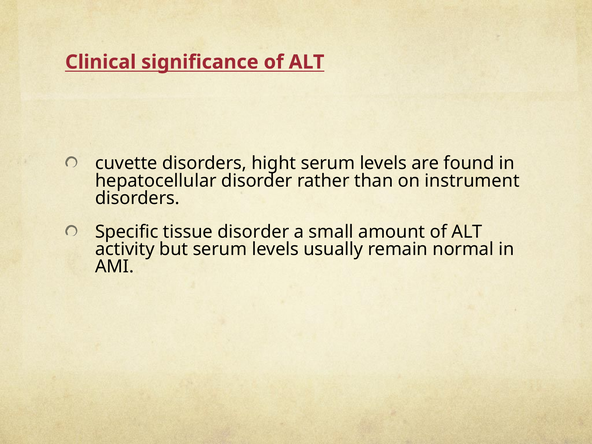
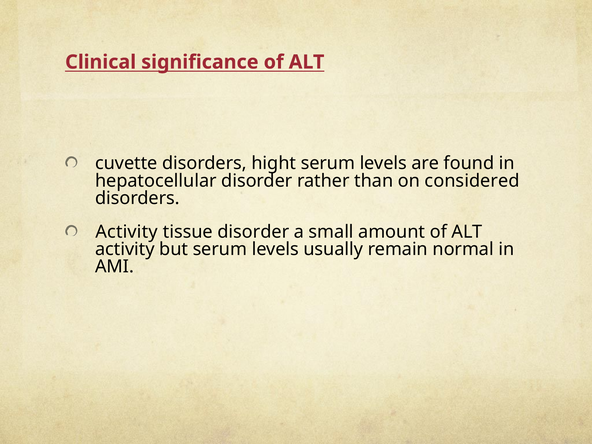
instrument: instrument -> considered
Specific at (127, 232): Specific -> Activity
